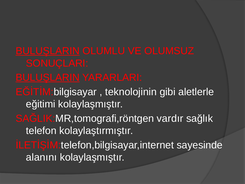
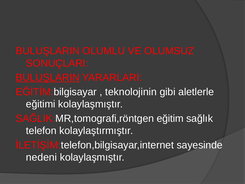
BULUŞLARIN at (48, 51) underline: present -> none
vardır: vardır -> eğitim
alanını: alanını -> nedeni
